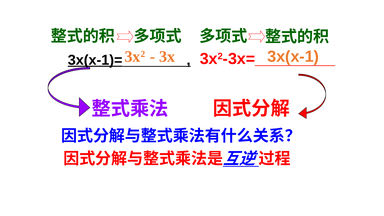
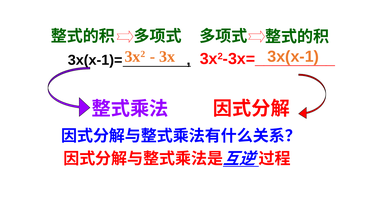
3x(x-1)= underline: present -> none
